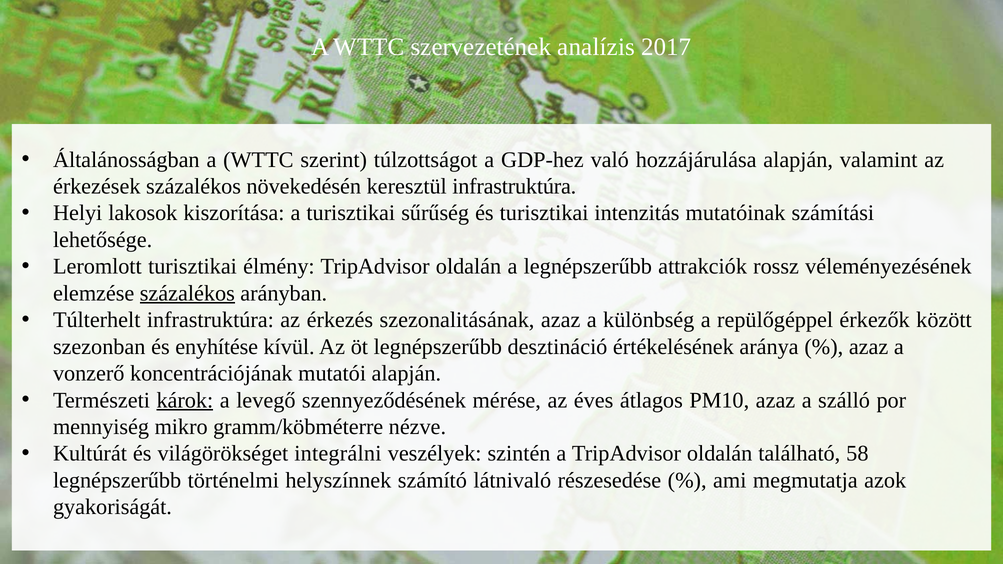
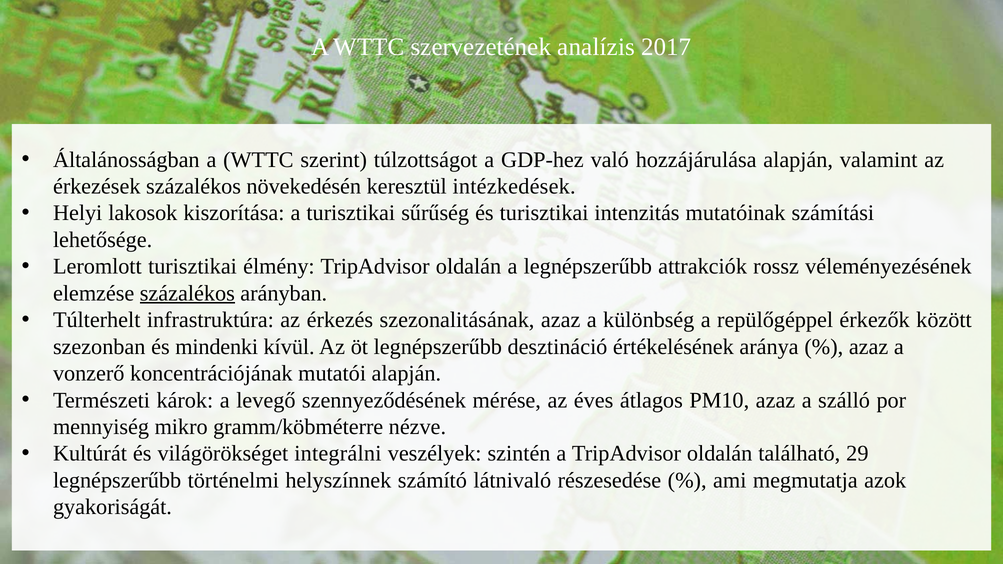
keresztül infrastruktúra: infrastruktúra -> intézkedések
enyhítése: enyhítése -> mindenki
károk underline: present -> none
58: 58 -> 29
